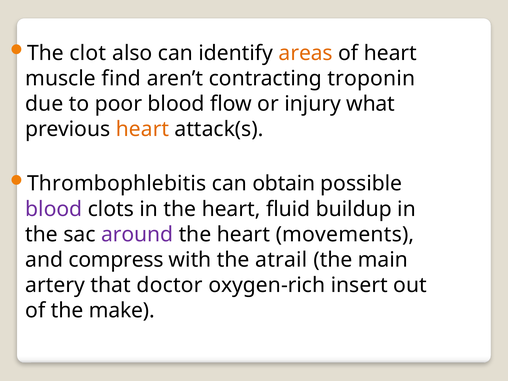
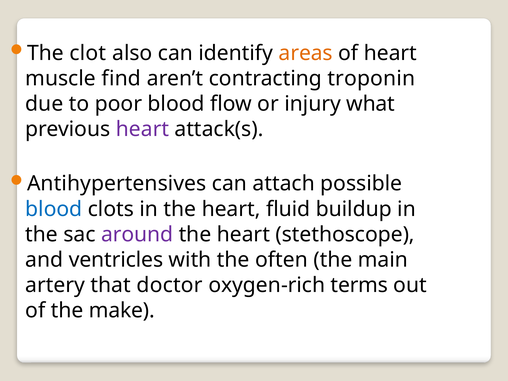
heart at (142, 129) colour: orange -> purple
Thrombophlebitis: Thrombophlebitis -> Antihypertensives
obtain: obtain -> attach
blood at (54, 209) colour: purple -> blue
movements: movements -> stethoscope
compress: compress -> ventricles
atrail: atrail -> often
insert: insert -> terms
